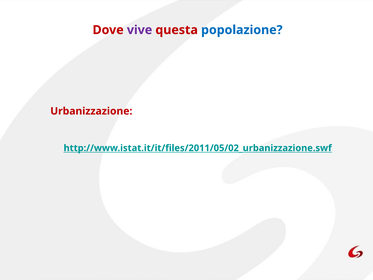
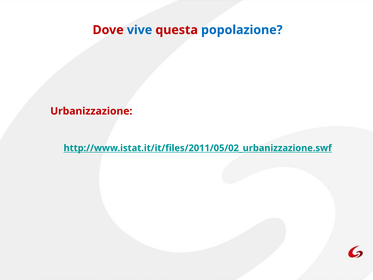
vive colour: purple -> blue
